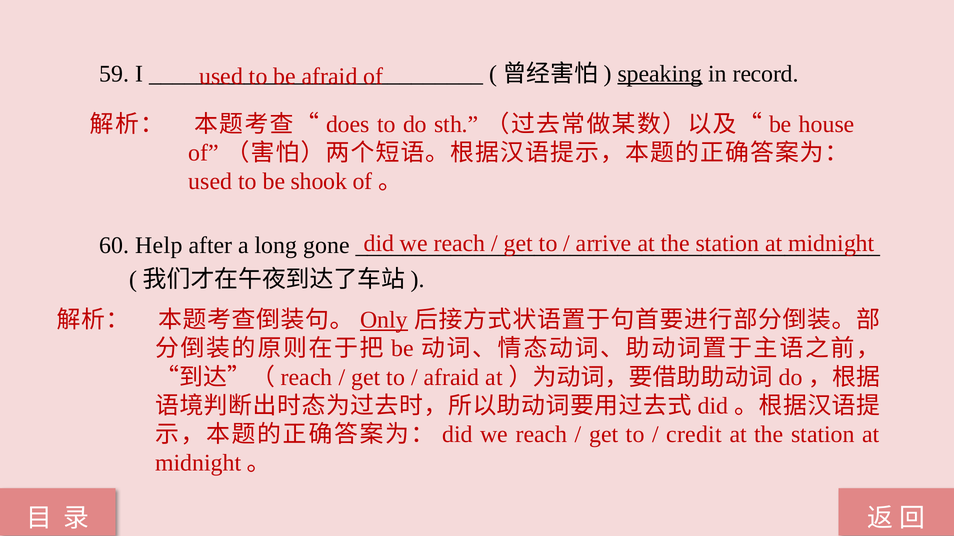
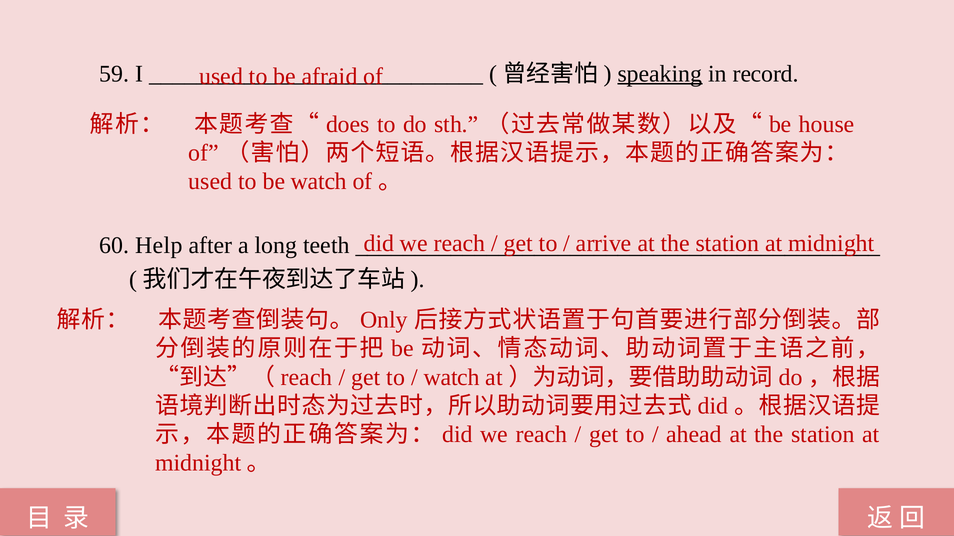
be shook: shook -> watch
gone: gone -> teeth
Only underline: present -> none
afraid at (452, 378): afraid -> watch
credit: credit -> ahead
